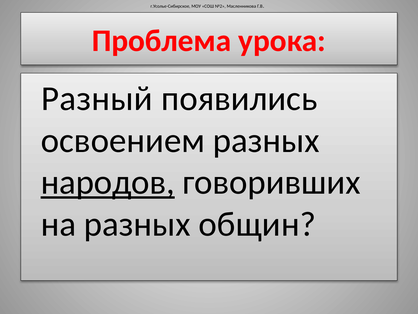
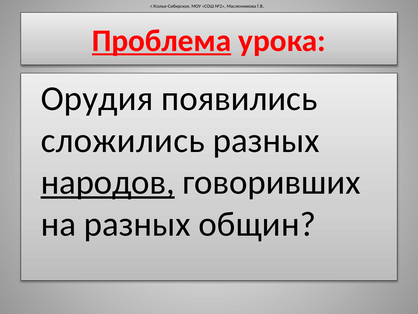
Проблема underline: none -> present
Разный: Разный -> Орудия
освоением: освоением -> сложились
